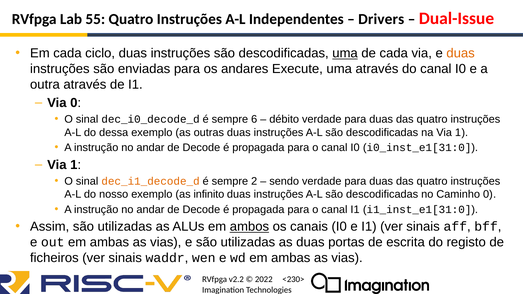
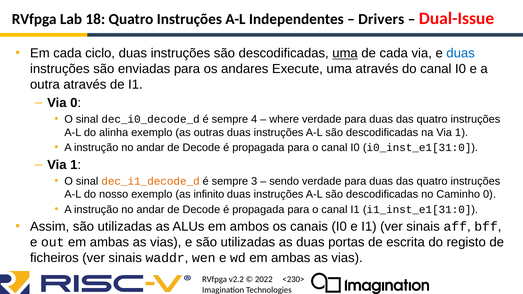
55: 55 -> 18
duas at (461, 53) colour: orange -> blue
6: 6 -> 4
débito: débito -> where
dessa: dessa -> alinha
2: 2 -> 3
ambos underline: present -> none
